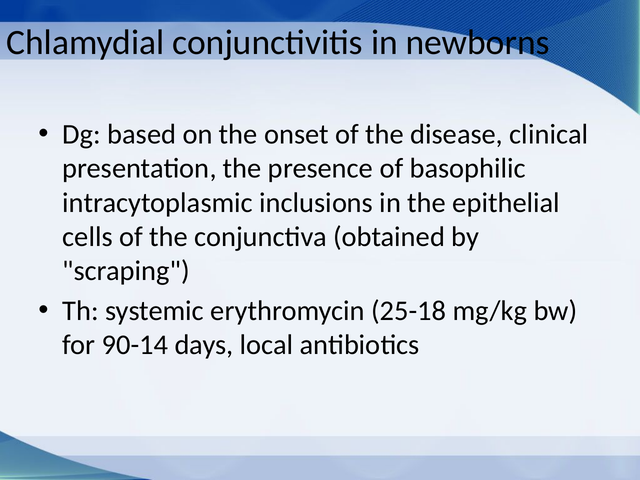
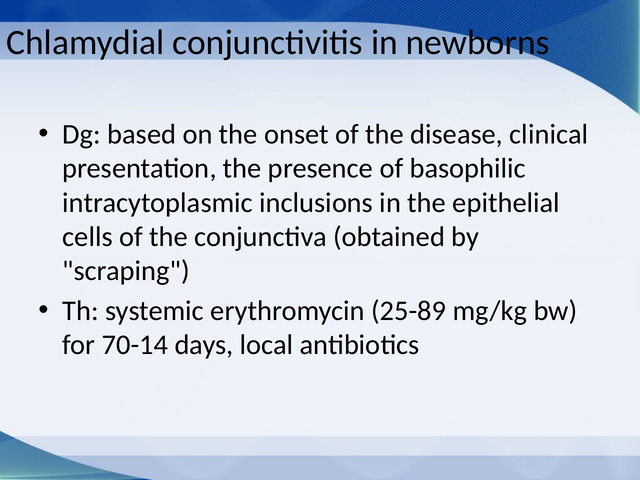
25-18: 25-18 -> 25-89
90-14: 90-14 -> 70-14
